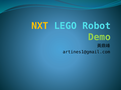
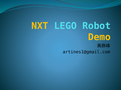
Demo colour: light green -> yellow
